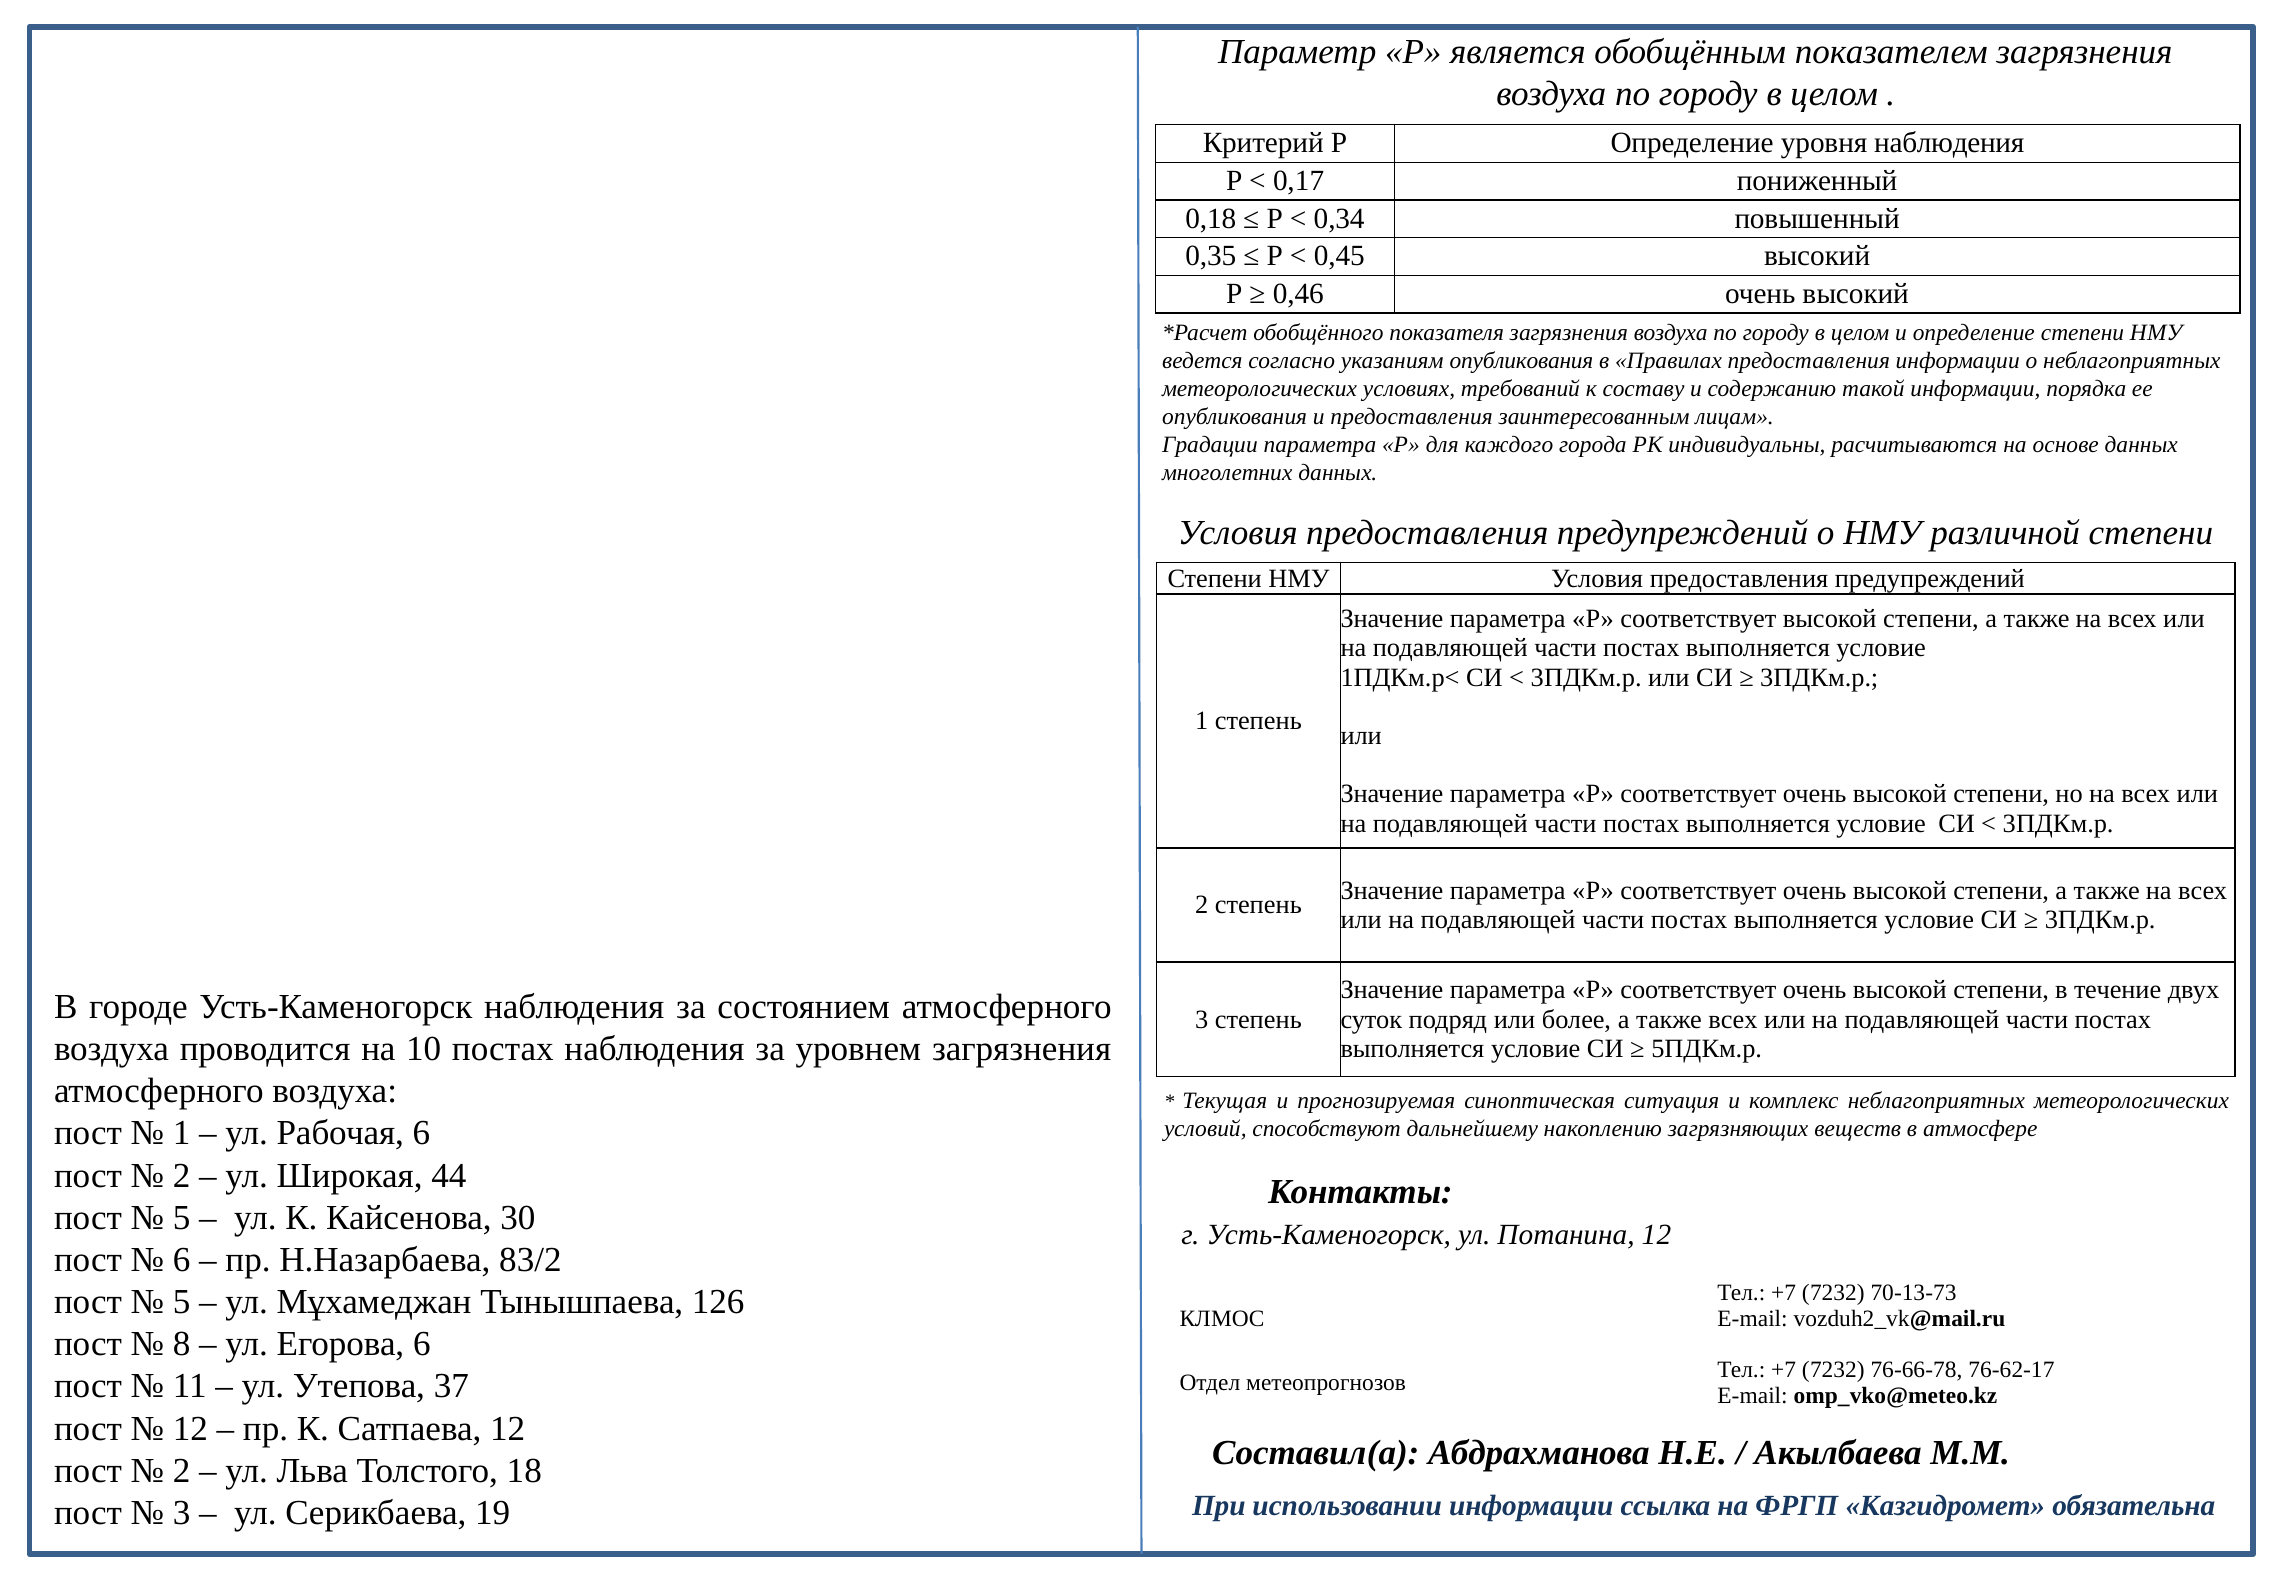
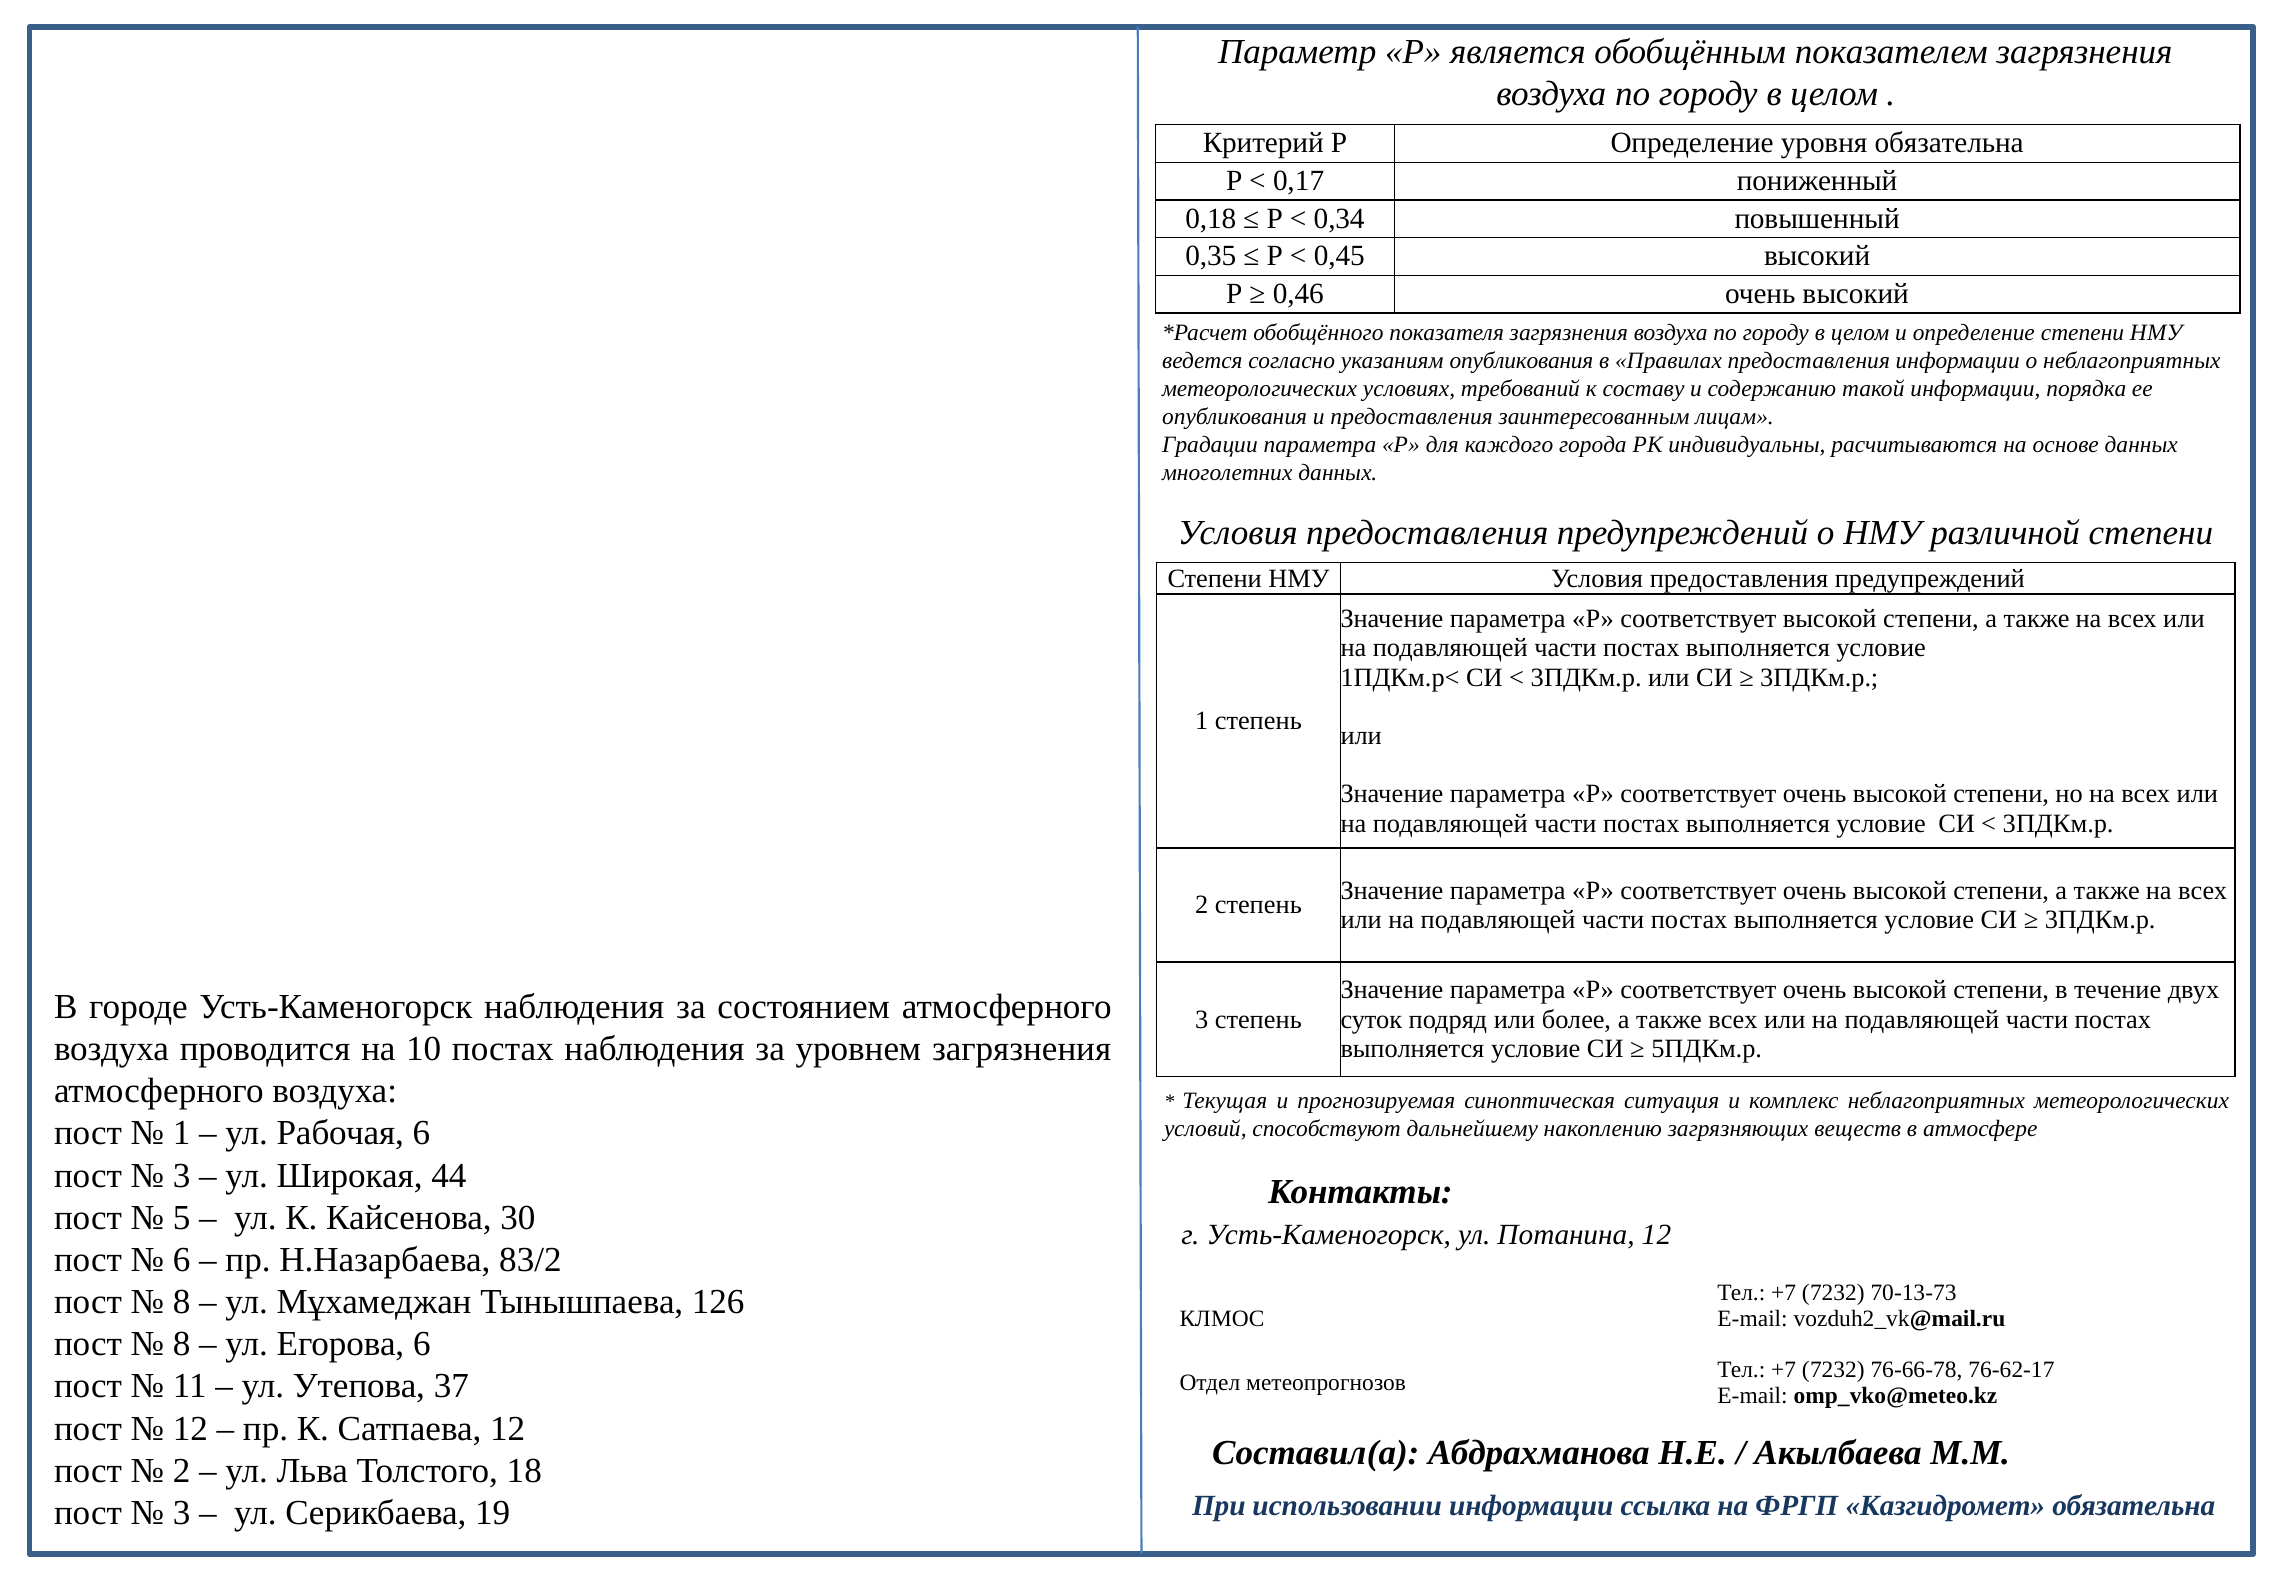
уровня наблюдения: наблюдения -> обязательна
2 at (182, 1175): 2 -> 3
5 at (182, 1302): 5 -> 8
